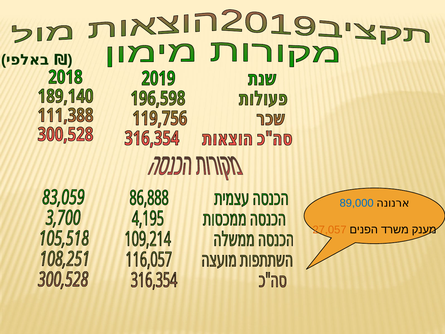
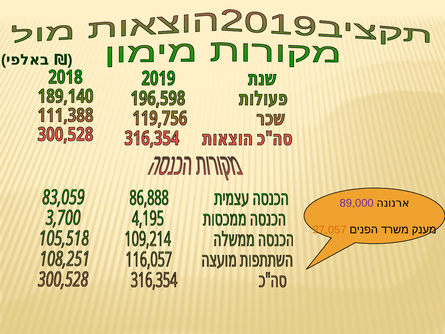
89,000 colour: blue -> purple
